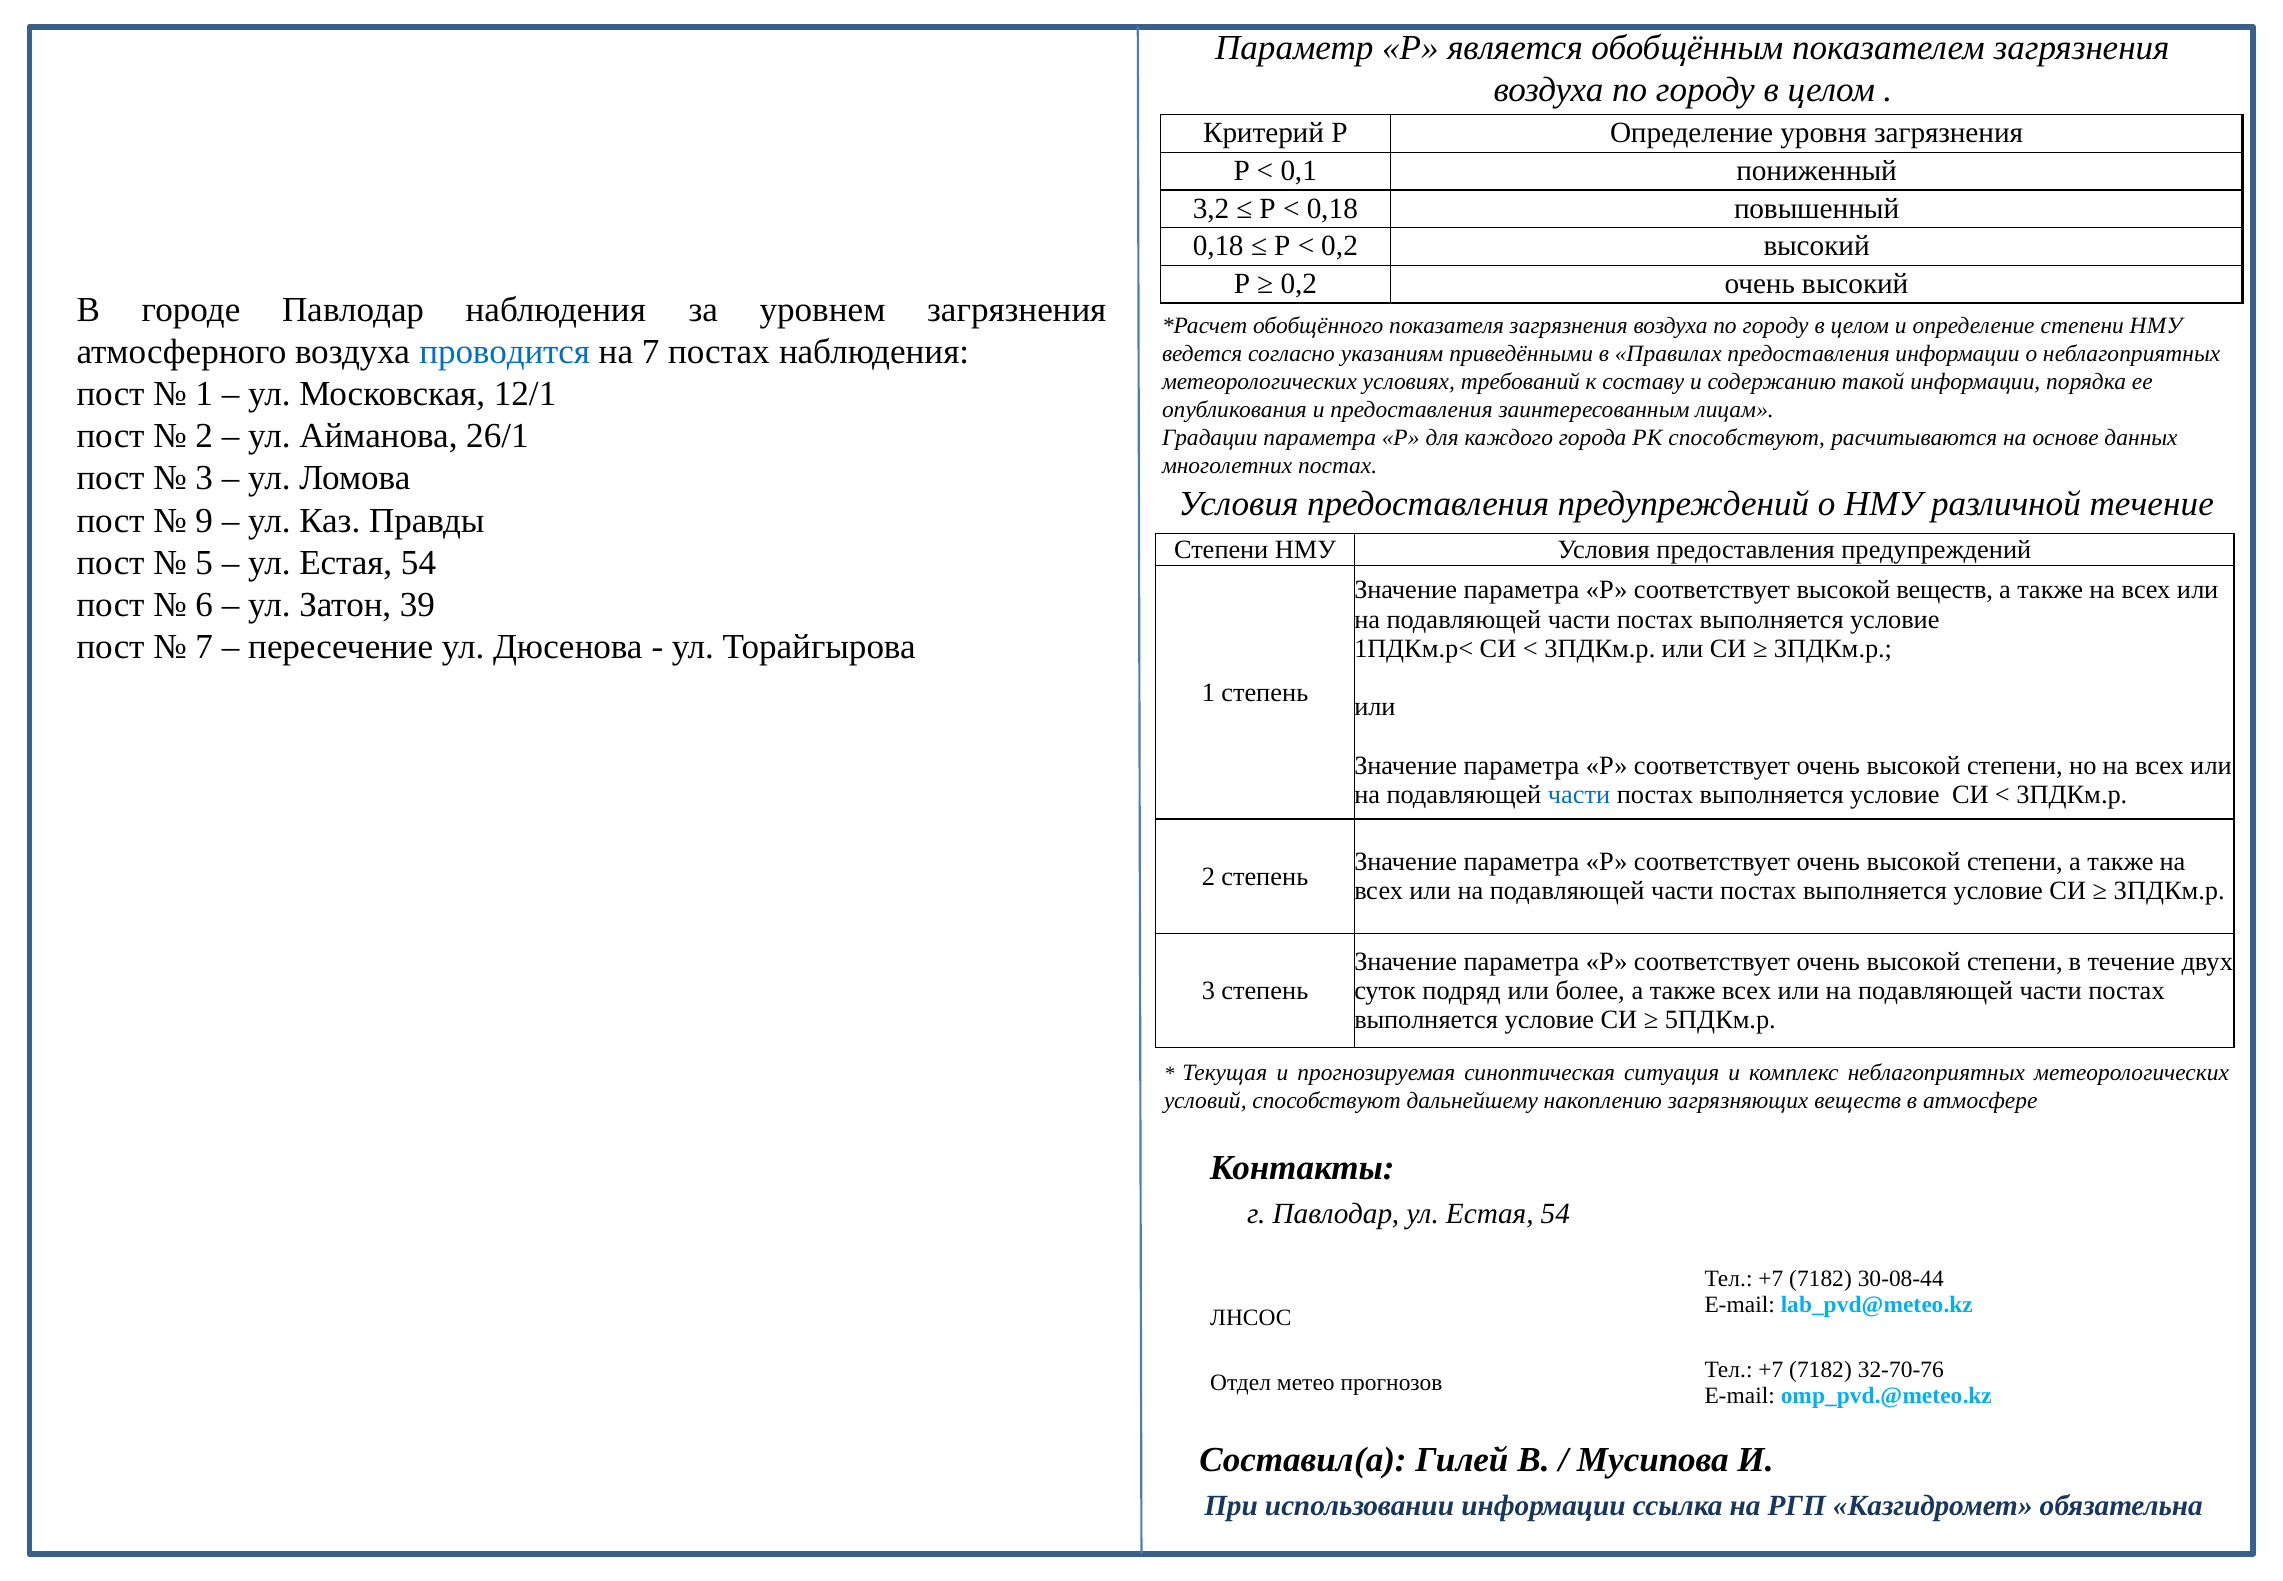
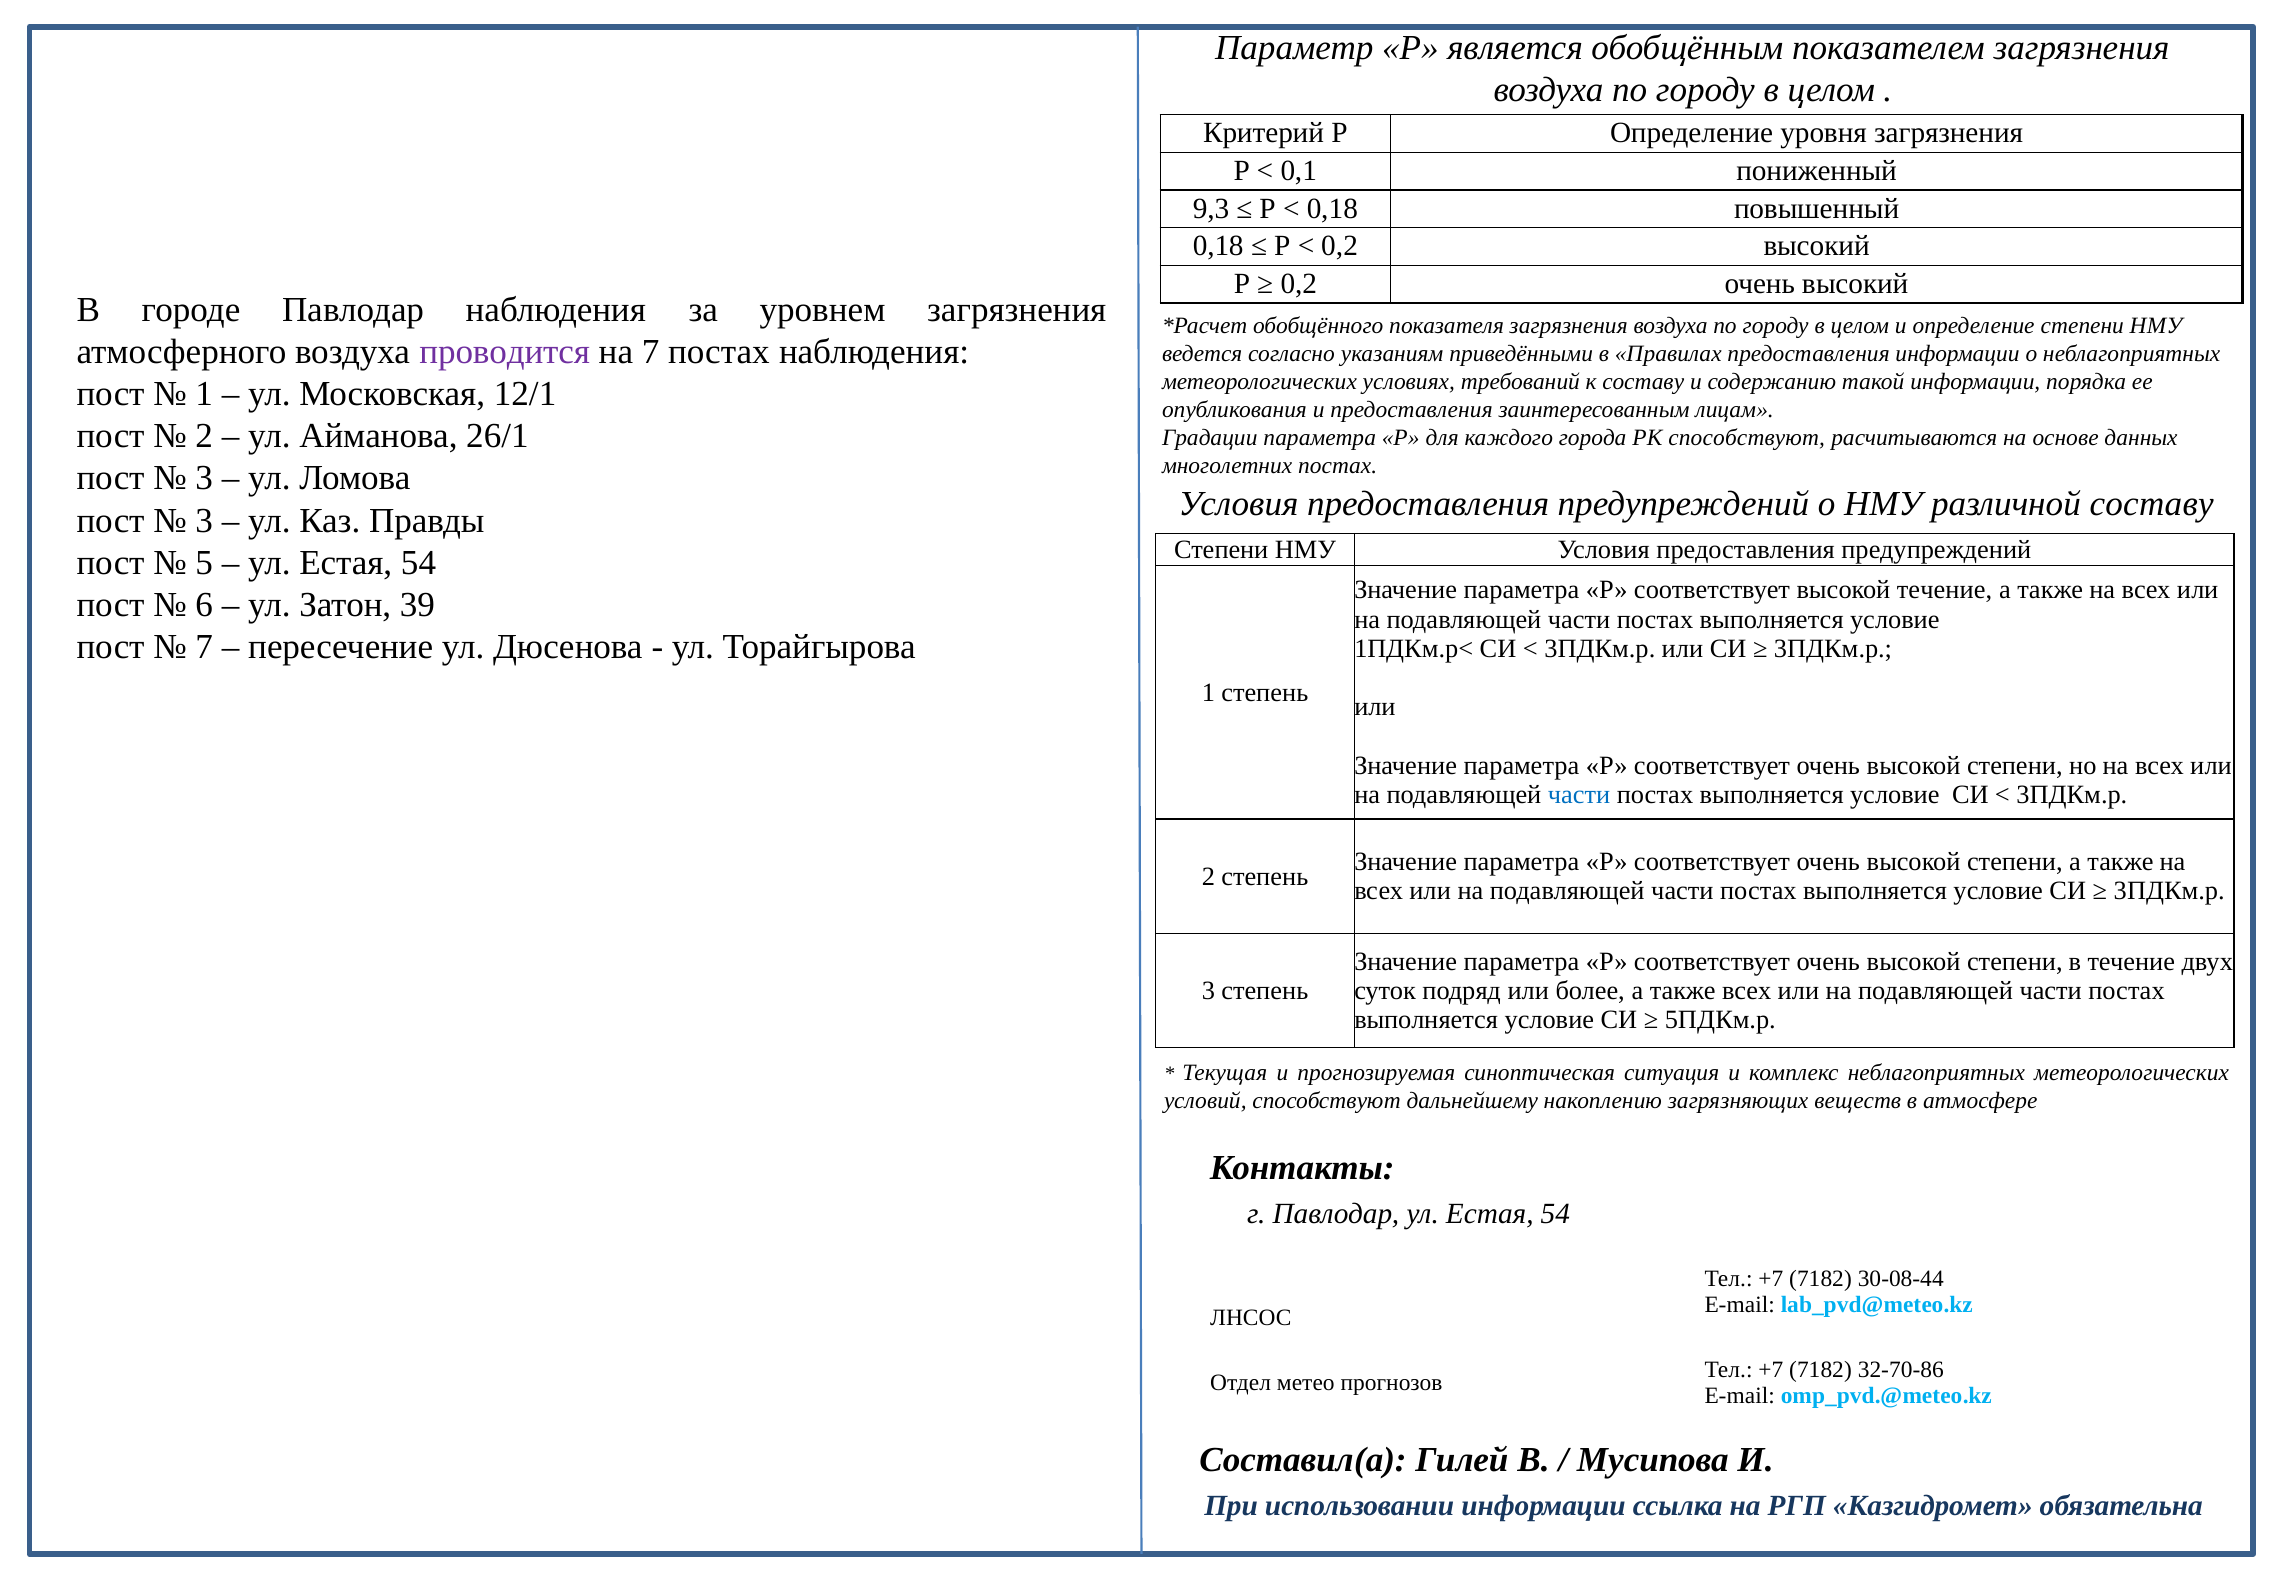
3,2: 3,2 -> 9,3
проводится colour: blue -> purple
различной течение: течение -> составу
9 at (204, 520): 9 -> 3
высокой веществ: веществ -> течение
32-70-76: 32-70-76 -> 32-70-86
